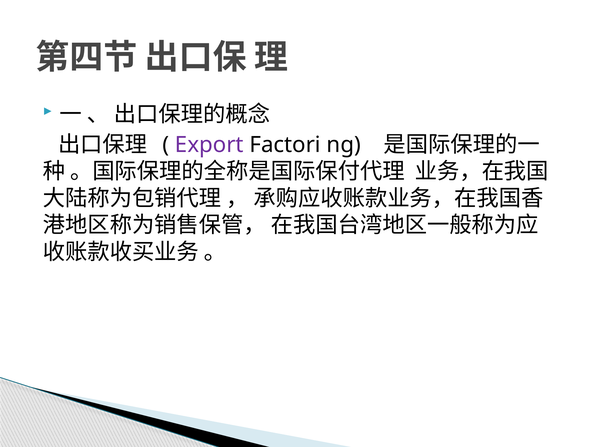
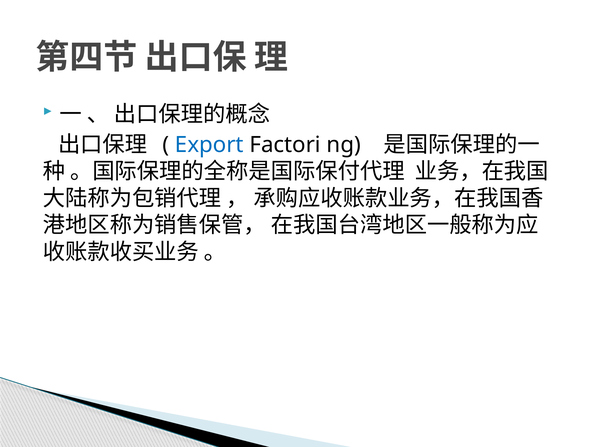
Export colour: purple -> blue
